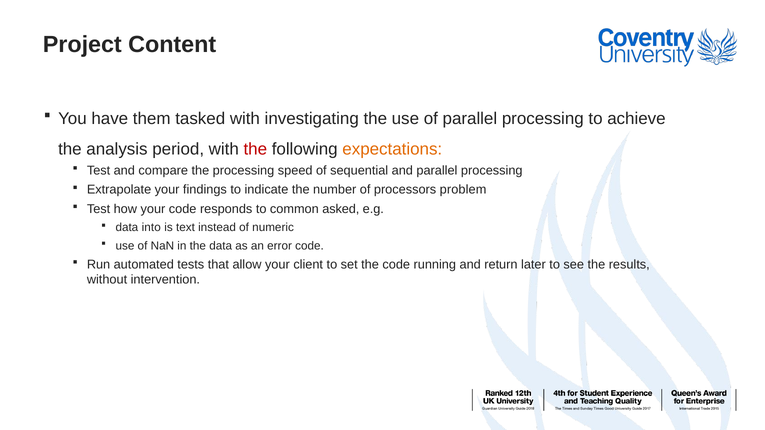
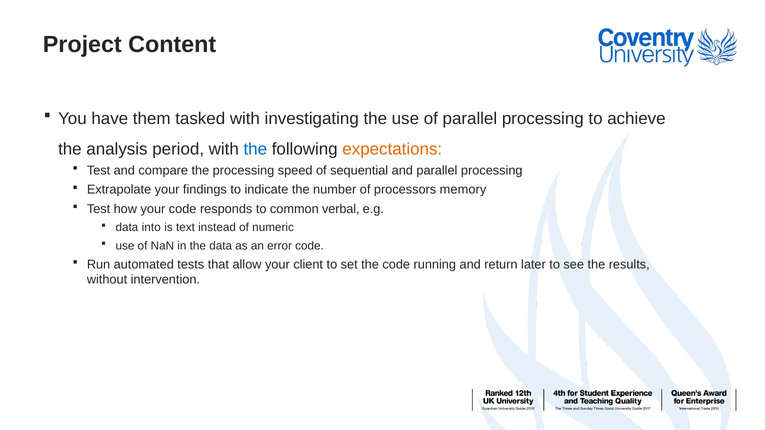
the at (255, 149) colour: red -> blue
problem: problem -> memory
asked: asked -> verbal
